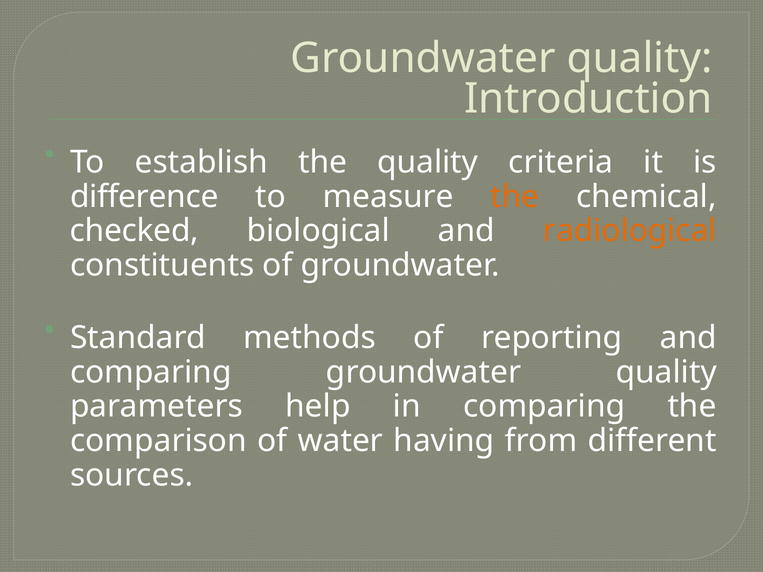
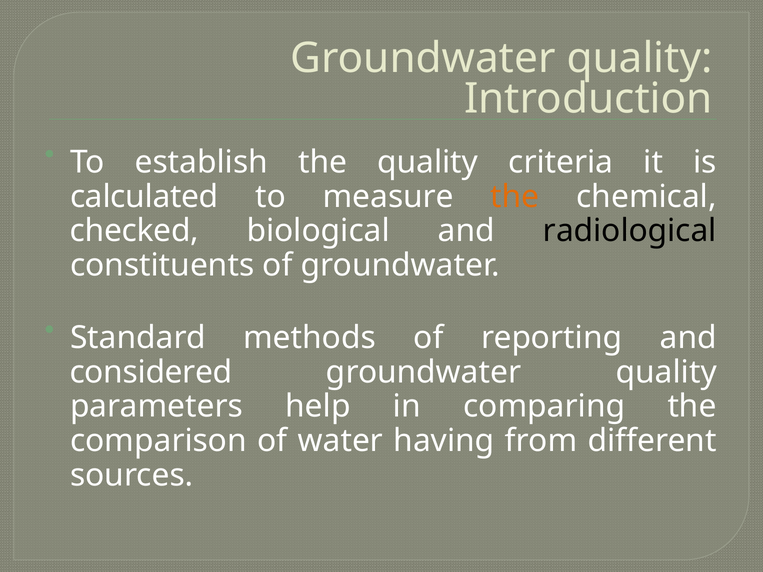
difference: difference -> calculated
radiological colour: orange -> black
comparing at (151, 372): comparing -> considered
